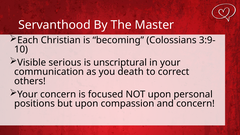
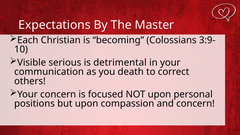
Servanthood: Servanthood -> Expectations
unscriptural: unscriptural -> detrimental
